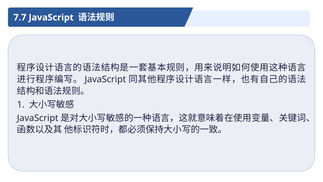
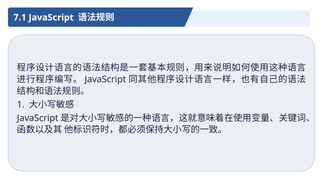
7.7: 7.7 -> 7.1
